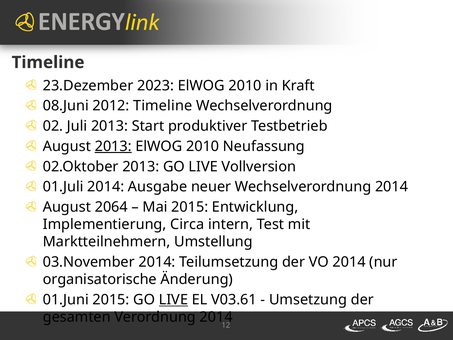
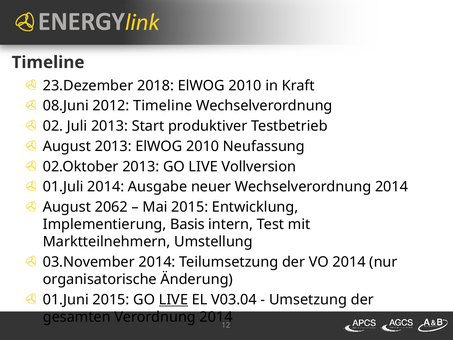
2023: 2023 -> 2018
2013 at (113, 146) underline: present -> none
2064: 2064 -> 2062
Circa: Circa -> Basis
V03.61: V03.61 -> V03.04
